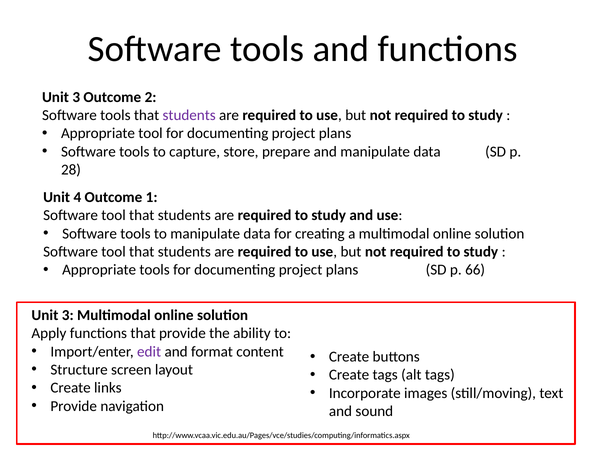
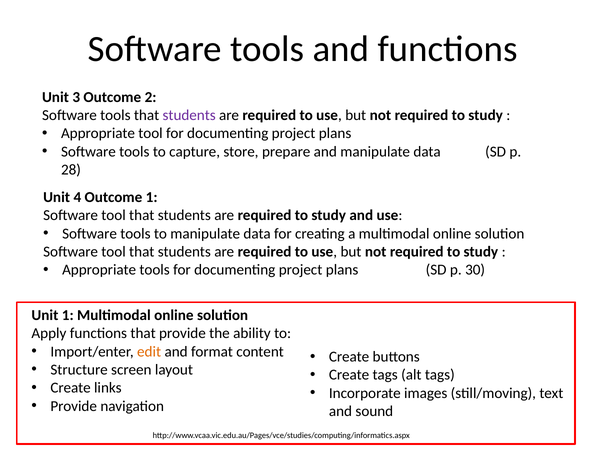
66: 66 -> 30
3 at (68, 316): 3 -> 1
edit colour: purple -> orange
